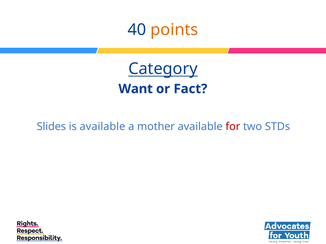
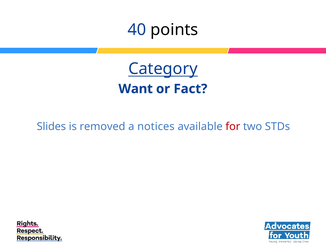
points colour: orange -> black
is available: available -> removed
mother: mother -> notices
